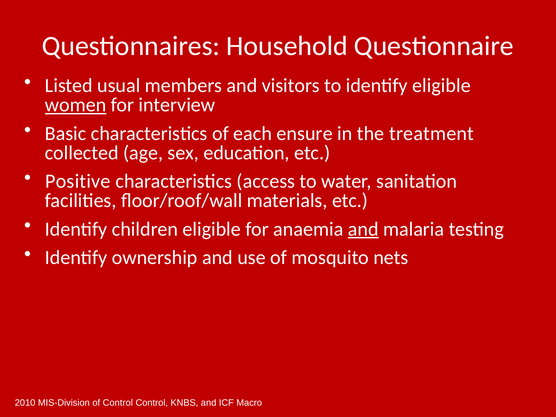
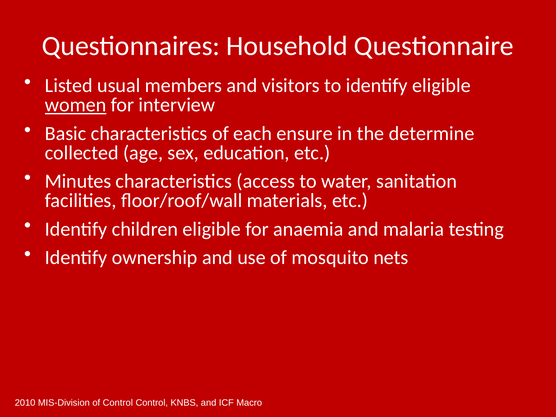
treatment: treatment -> determine
Positive: Positive -> Minutes
and at (363, 229) underline: present -> none
